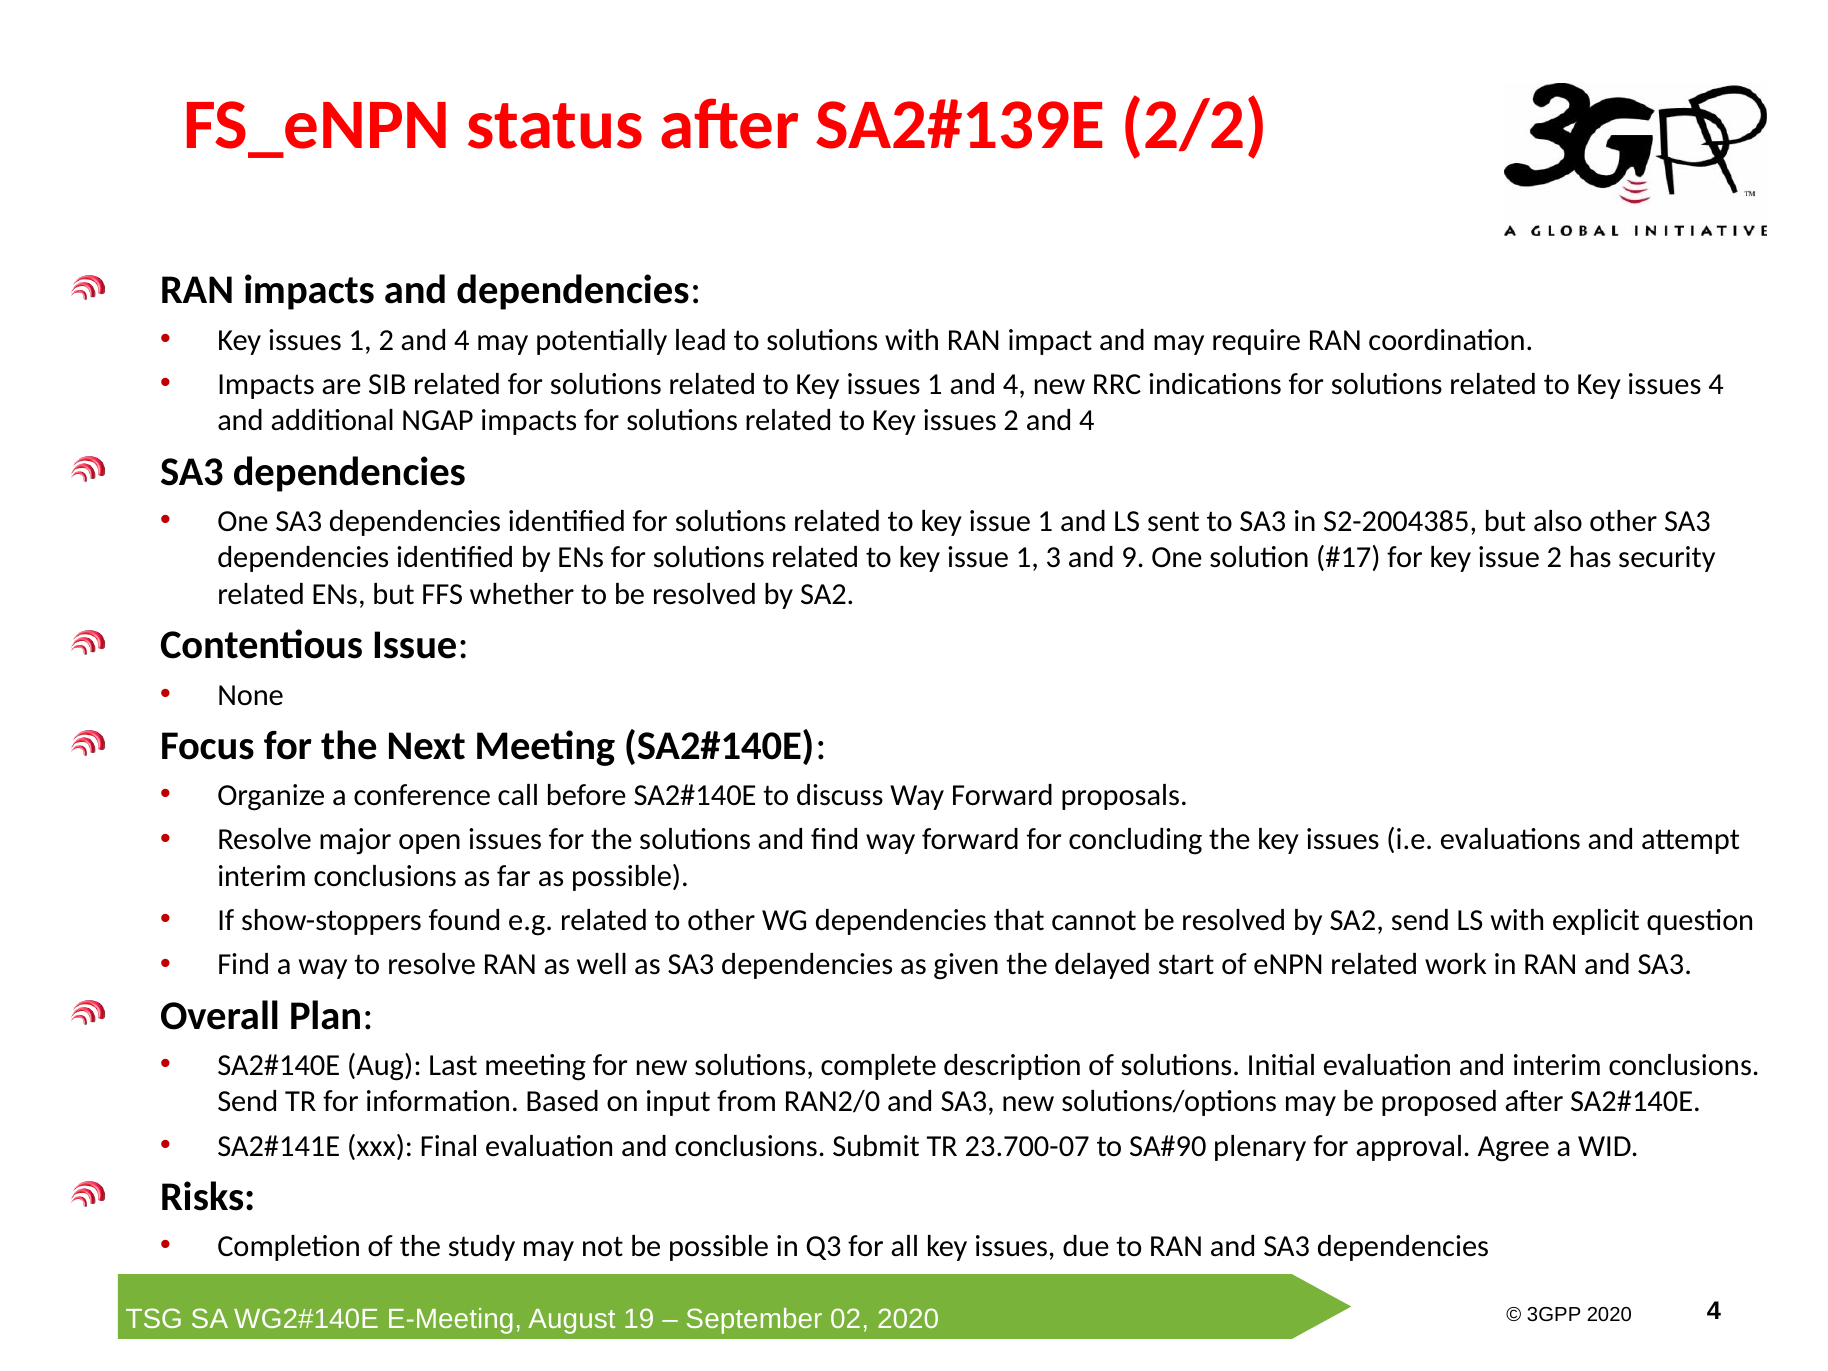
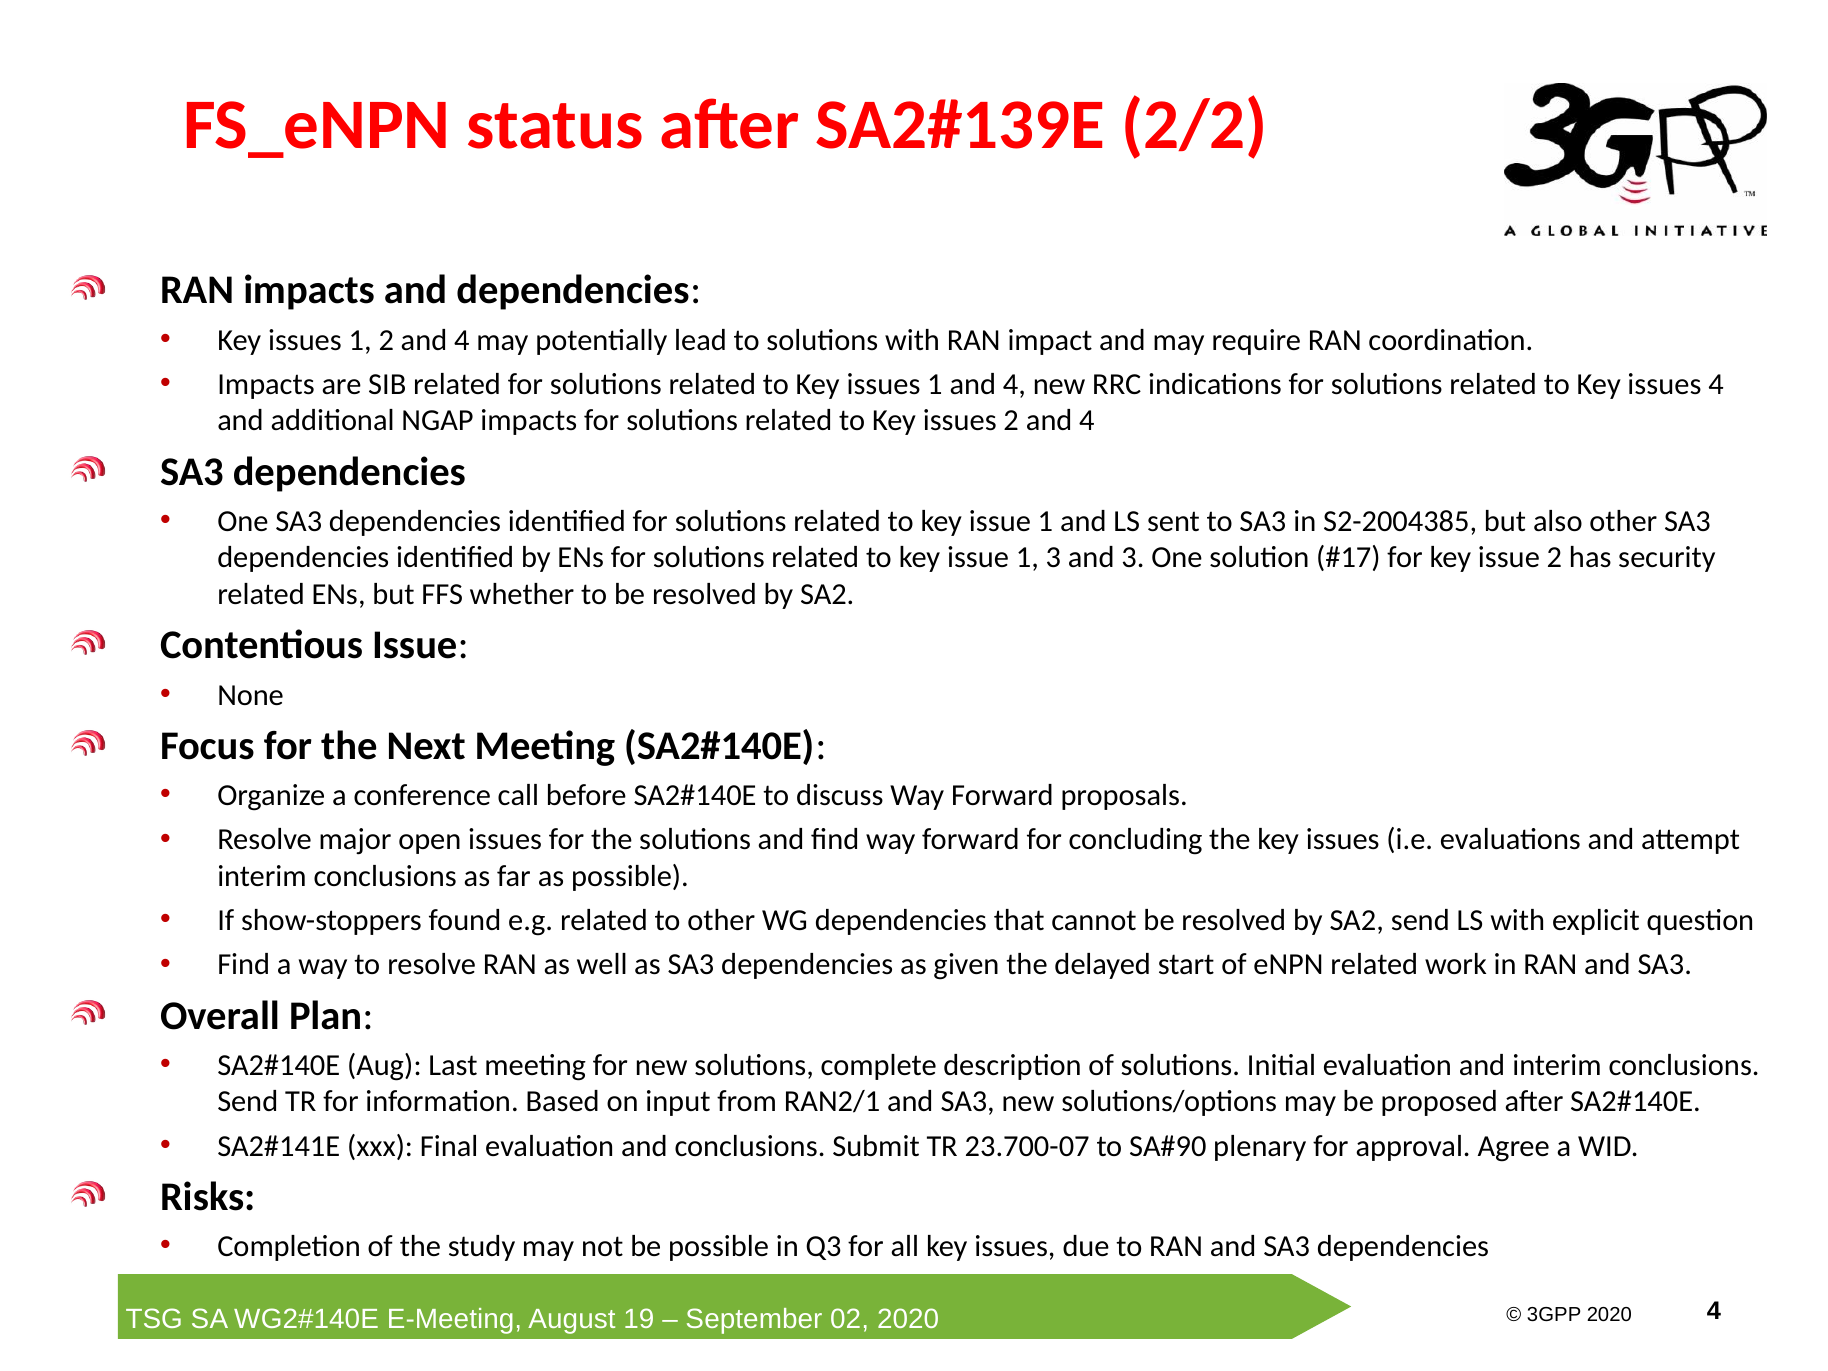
and 9: 9 -> 3
RAN2/0: RAN2/0 -> RAN2/1
